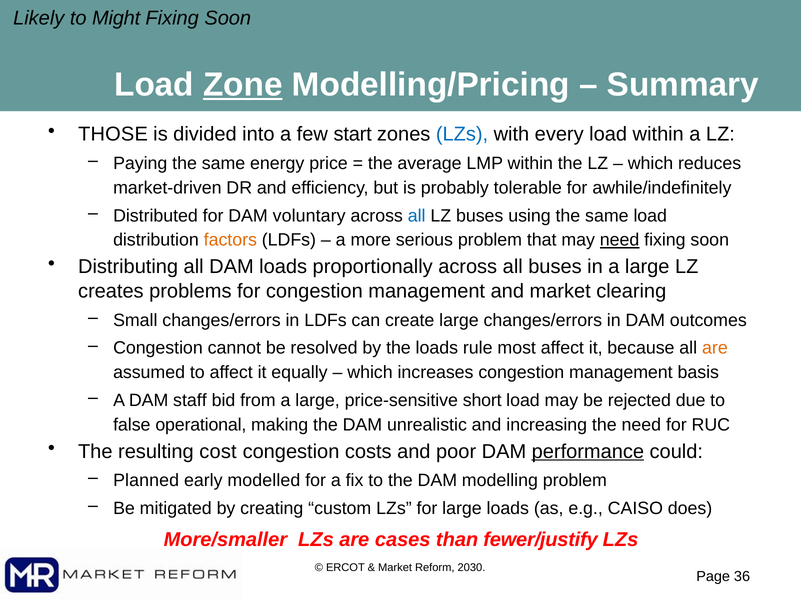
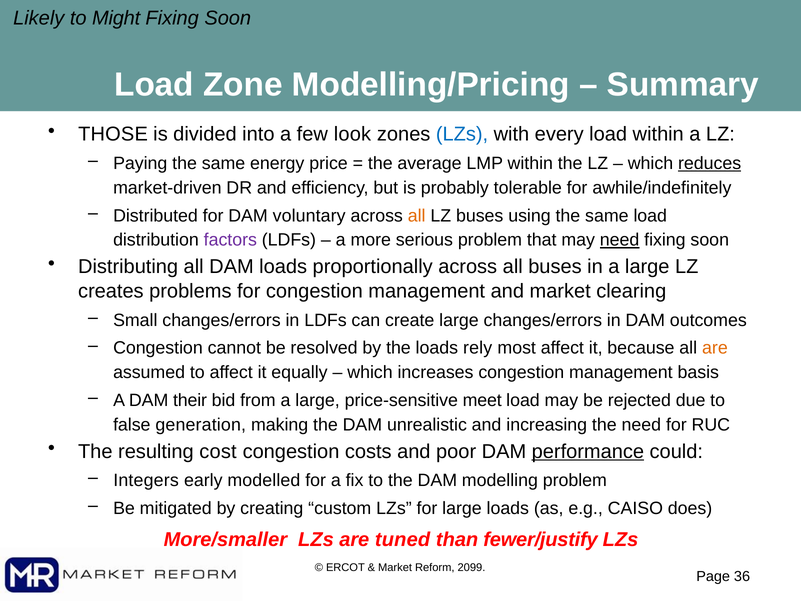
Zone underline: present -> none
start: start -> look
reduces underline: none -> present
all at (417, 216) colour: blue -> orange
factors colour: orange -> purple
rule: rule -> rely
staff: staff -> their
short: short -> meet
operational: operational -> generation
Planned: Planned -> Integers
cases: cases -> tuned
2030: 2030 -> 2099
